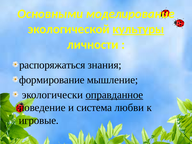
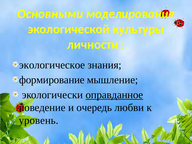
культуры underline: present -> none
распоряжаться: распоряжаться -> экологическое
система: система -> очередь
игровые: игровые -> уровень
